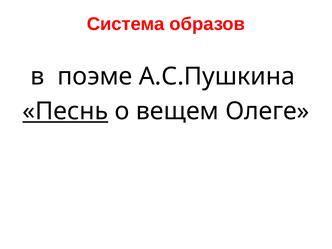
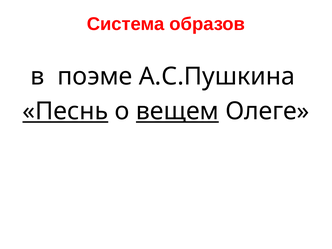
вещем underline: none -> present
